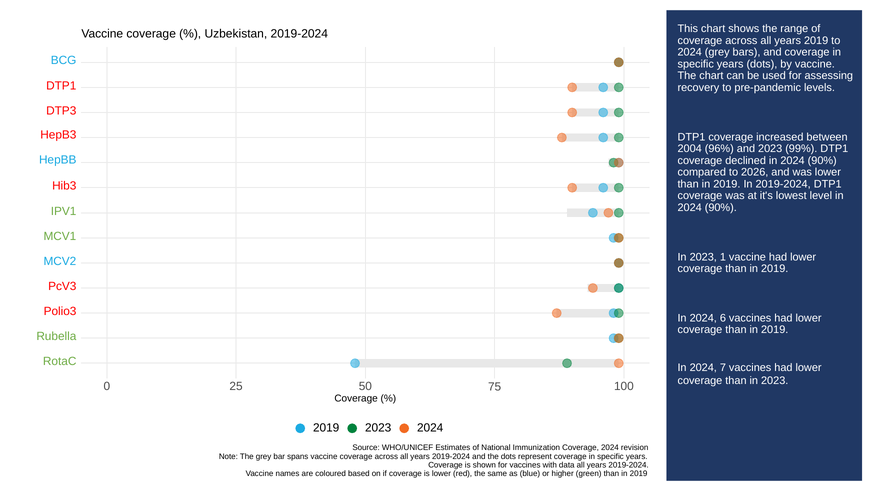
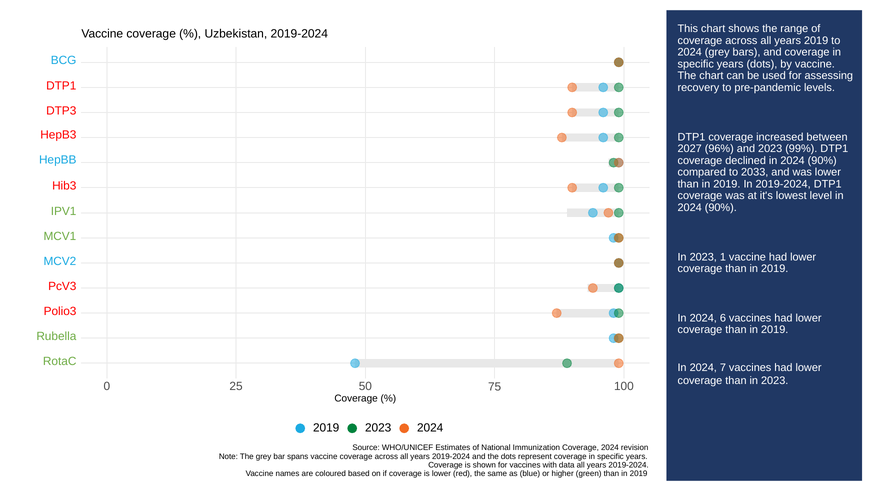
2004: 2004 -> 2027
2026: 2026 -> 2033
